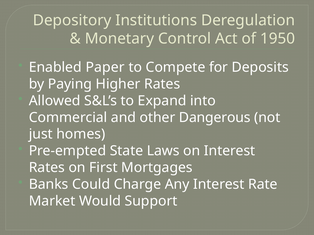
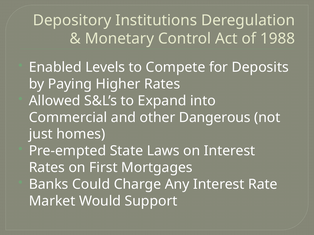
1950: 1950 -> 1988
Paper: Paper -> Levels
